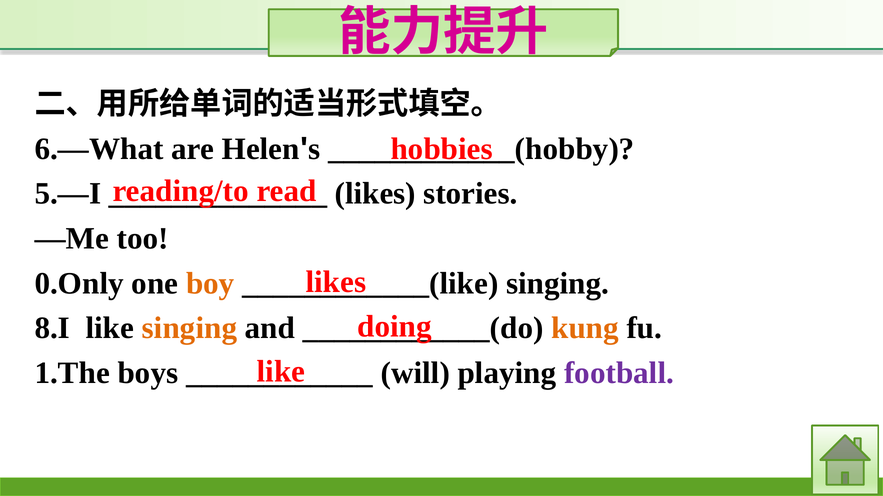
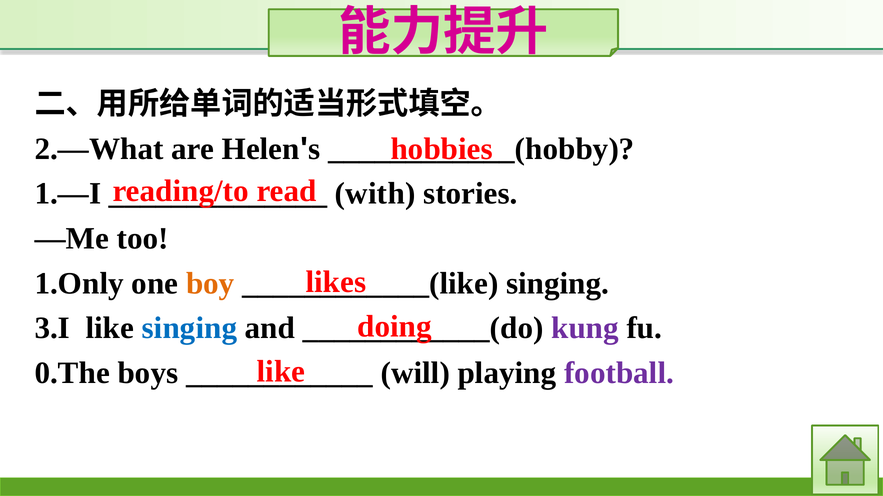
6.—What: 6.—What -> 2.—What
5.—I: 5.—I -> 1.—I
likes at (375, 194): likes -> with
0.Only: 0.Only -> 1.Only
8.I: 8.I -> 3.I
singing at (189, 329) colour: orange -> blue
kung colour: orange -> purple
1.The: 1.The -> 0.The
